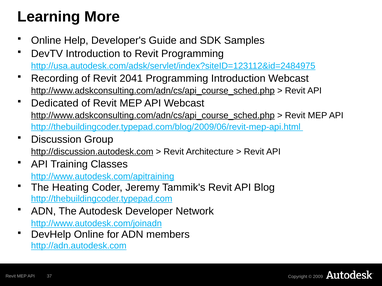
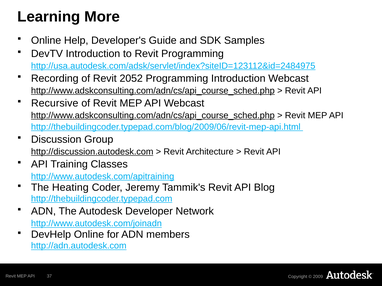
2041: 2041 -> 2052
Dedicated: Dedicated -> Recursive
